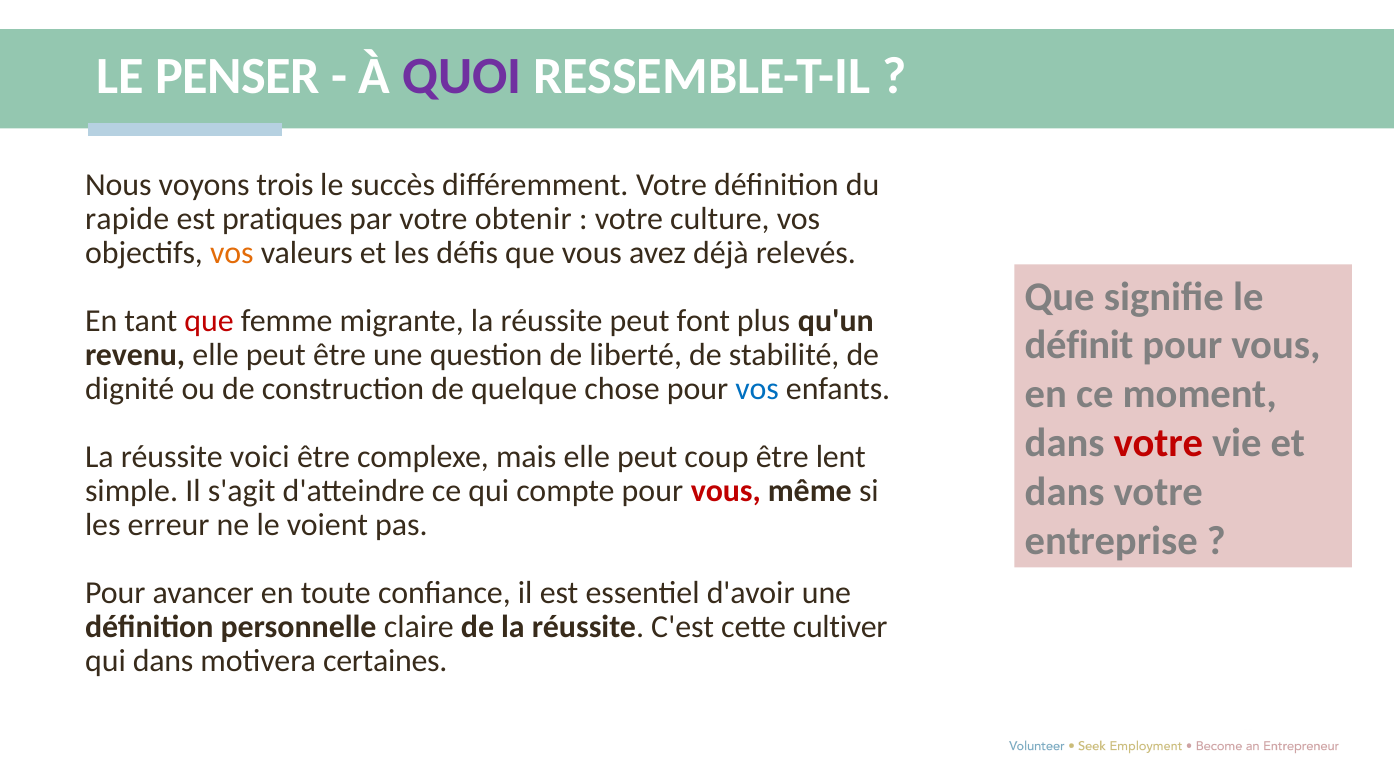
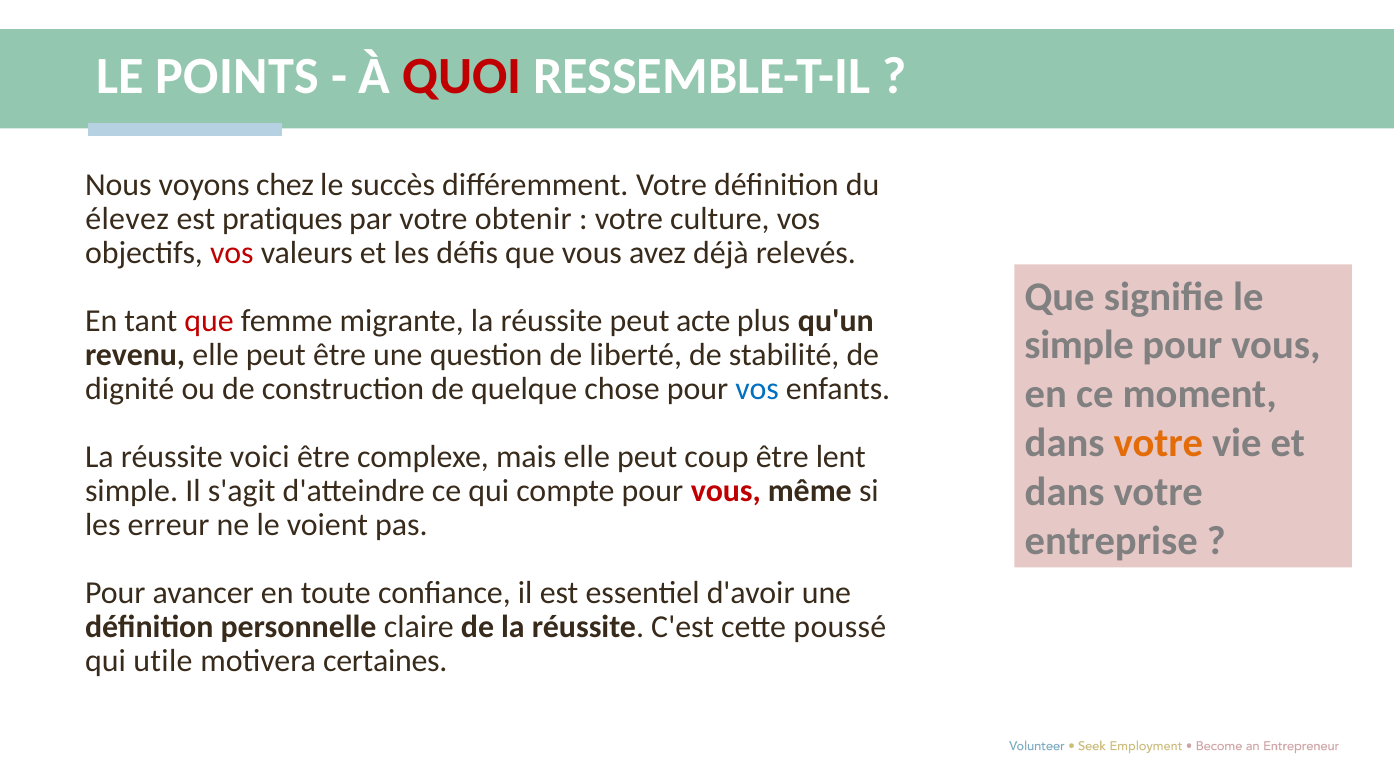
PENSER: PENSER -> POINTS
QUOI colour: purple -> red
trois: trois -> chez
rapide: rapide -> élevez
vos at (232, 253) colour: orange -> red
font: font -> acte
définit at (1079, 346): définit -> simple
votre at (1158, 443) colour: red -> orange
cultiver: cultiver -> poussé
qui dans: dans -> utile
